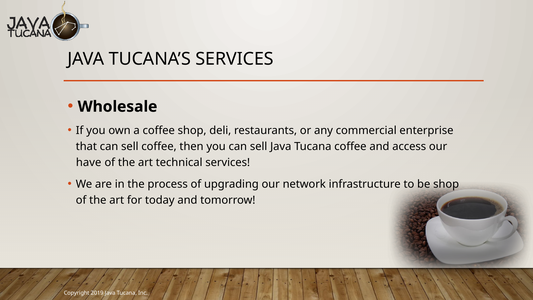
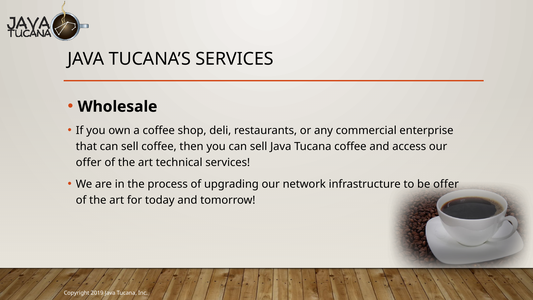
have at (89, 162): have -> offer
be shop: shop -> offer
